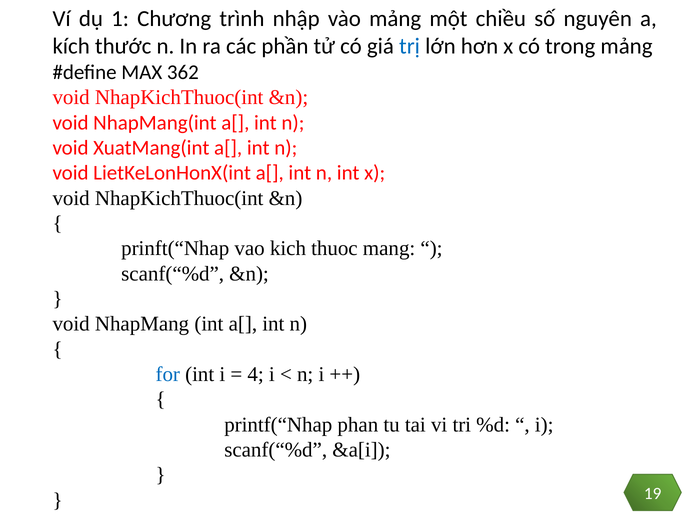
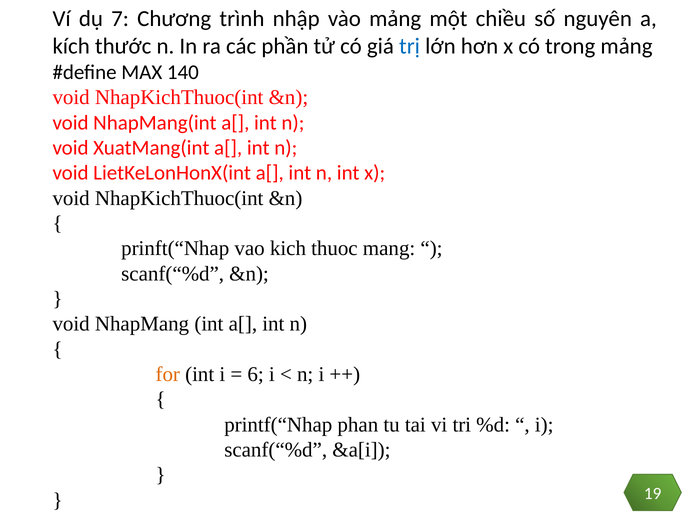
1: 1 -> 7
362: 362 -> 140
for colour: blue -> orange
4: 4 -> 6
